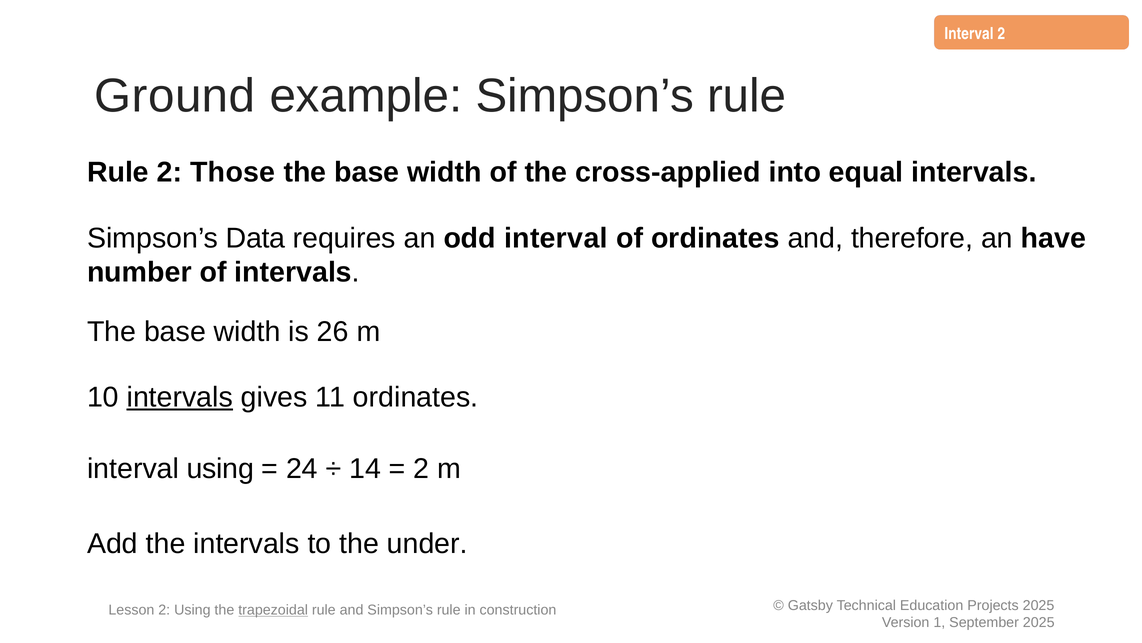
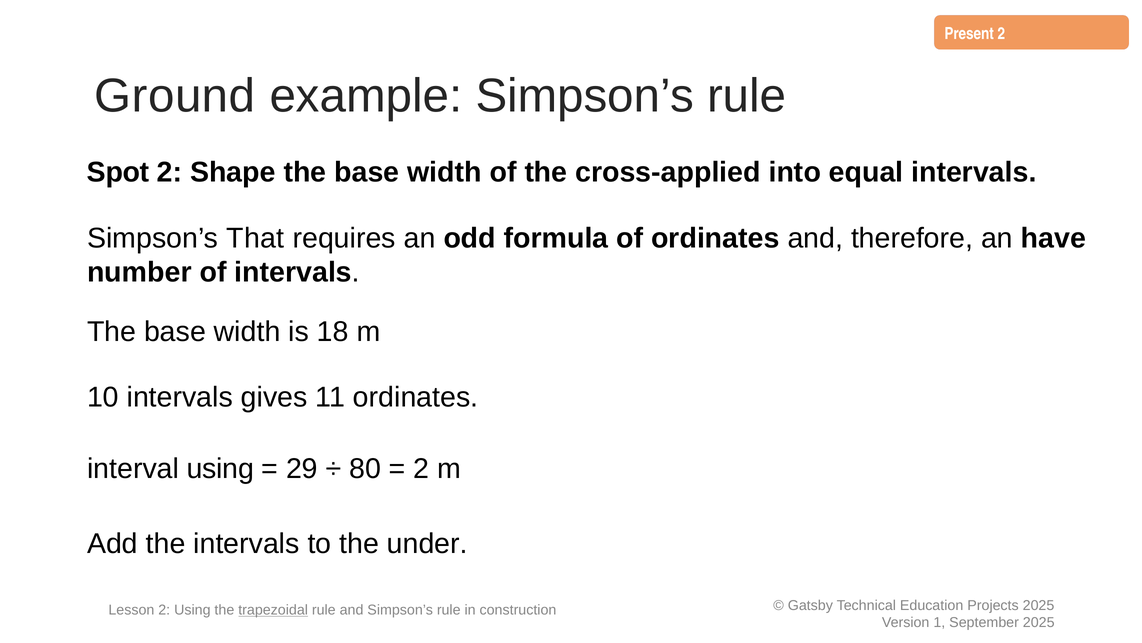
Interval at (969, 34): Interval -> Present
Rule at (118, 172): Rule -> Spot
Those: Those -> Shape
Data: Data -> That
odd interval: interval -> formula
26: 26 -> 18
intervals at (180, 397) underline: present -> none
24: 24 -> 29
14: 14 -> 80
